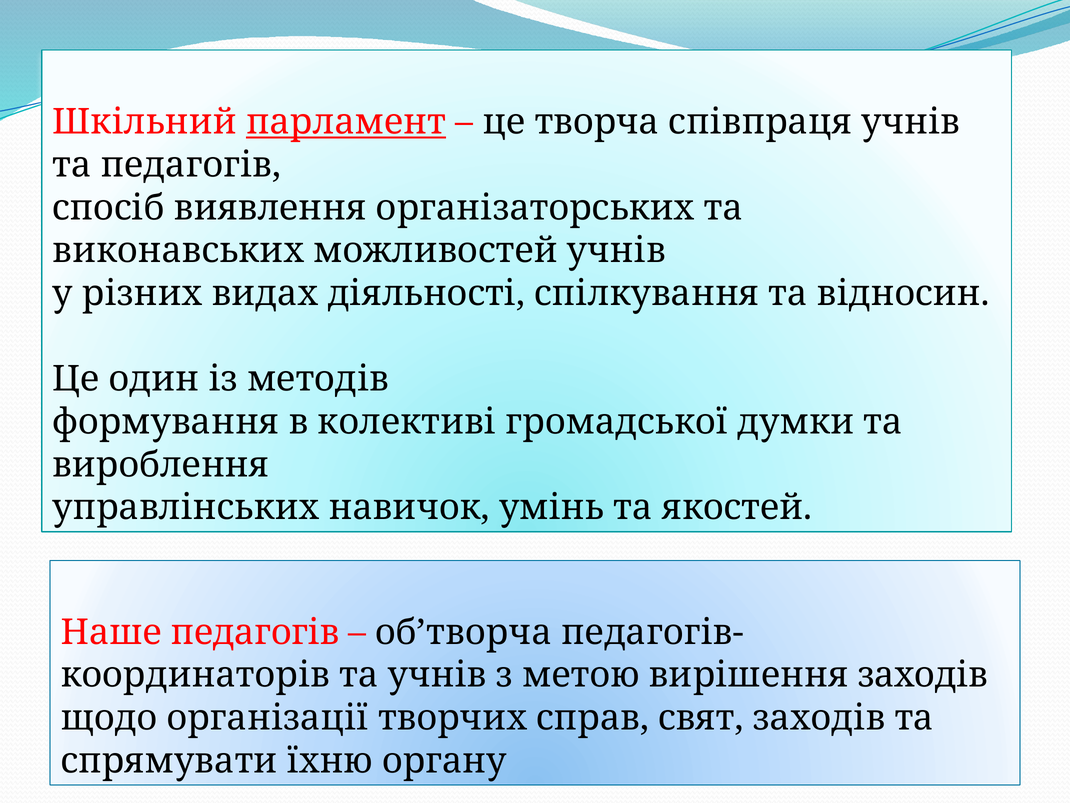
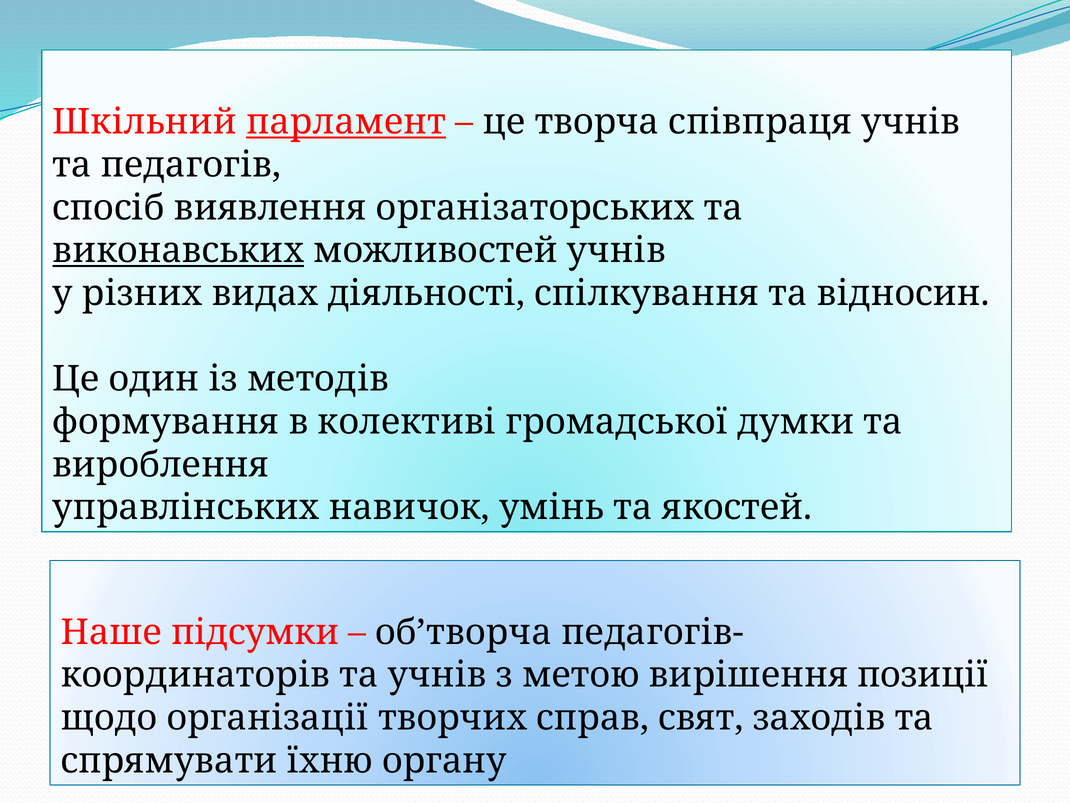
виконавських underline: none -> present
Наше педагогів: педагогів -> підсумки
вирішення заходів: заходів -> позиції
